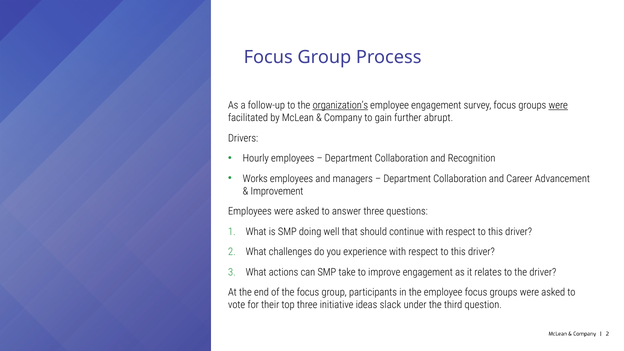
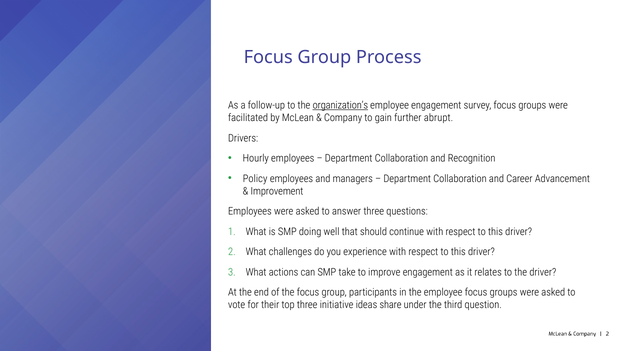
were at (558, 105) underline: present -> none
Works: Works -> Policy
slack: slack -> share
